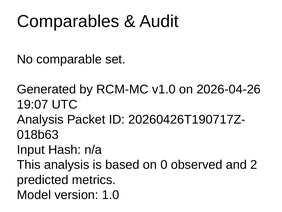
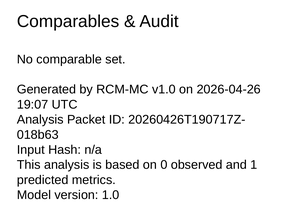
2: 2 -> 1
